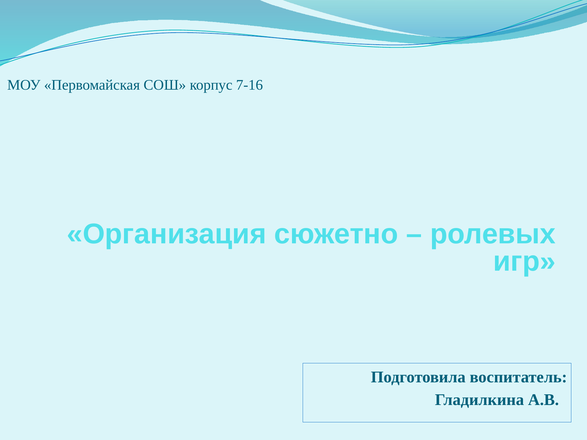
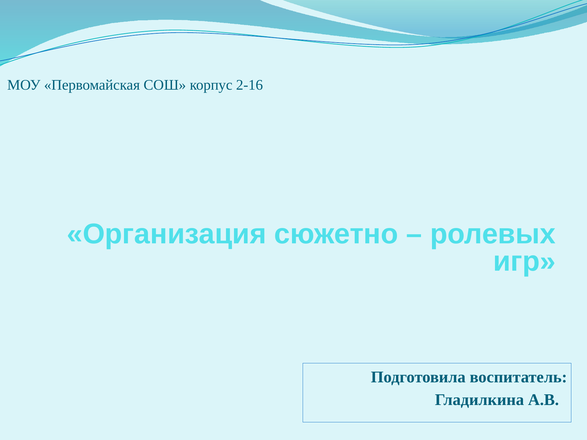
7-16: 7-16 -> 2-16
